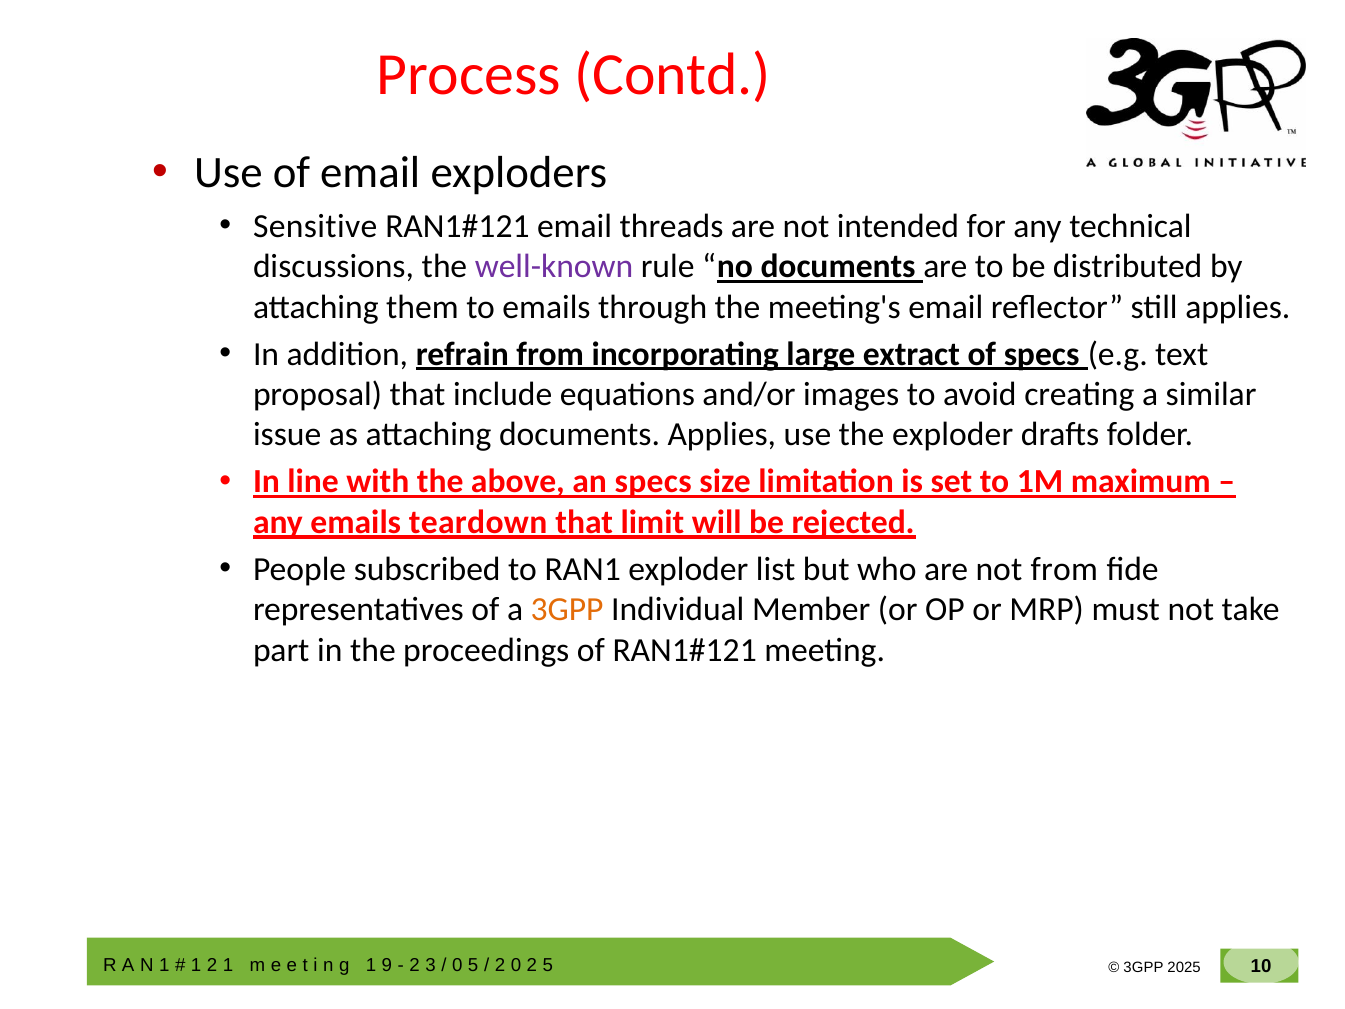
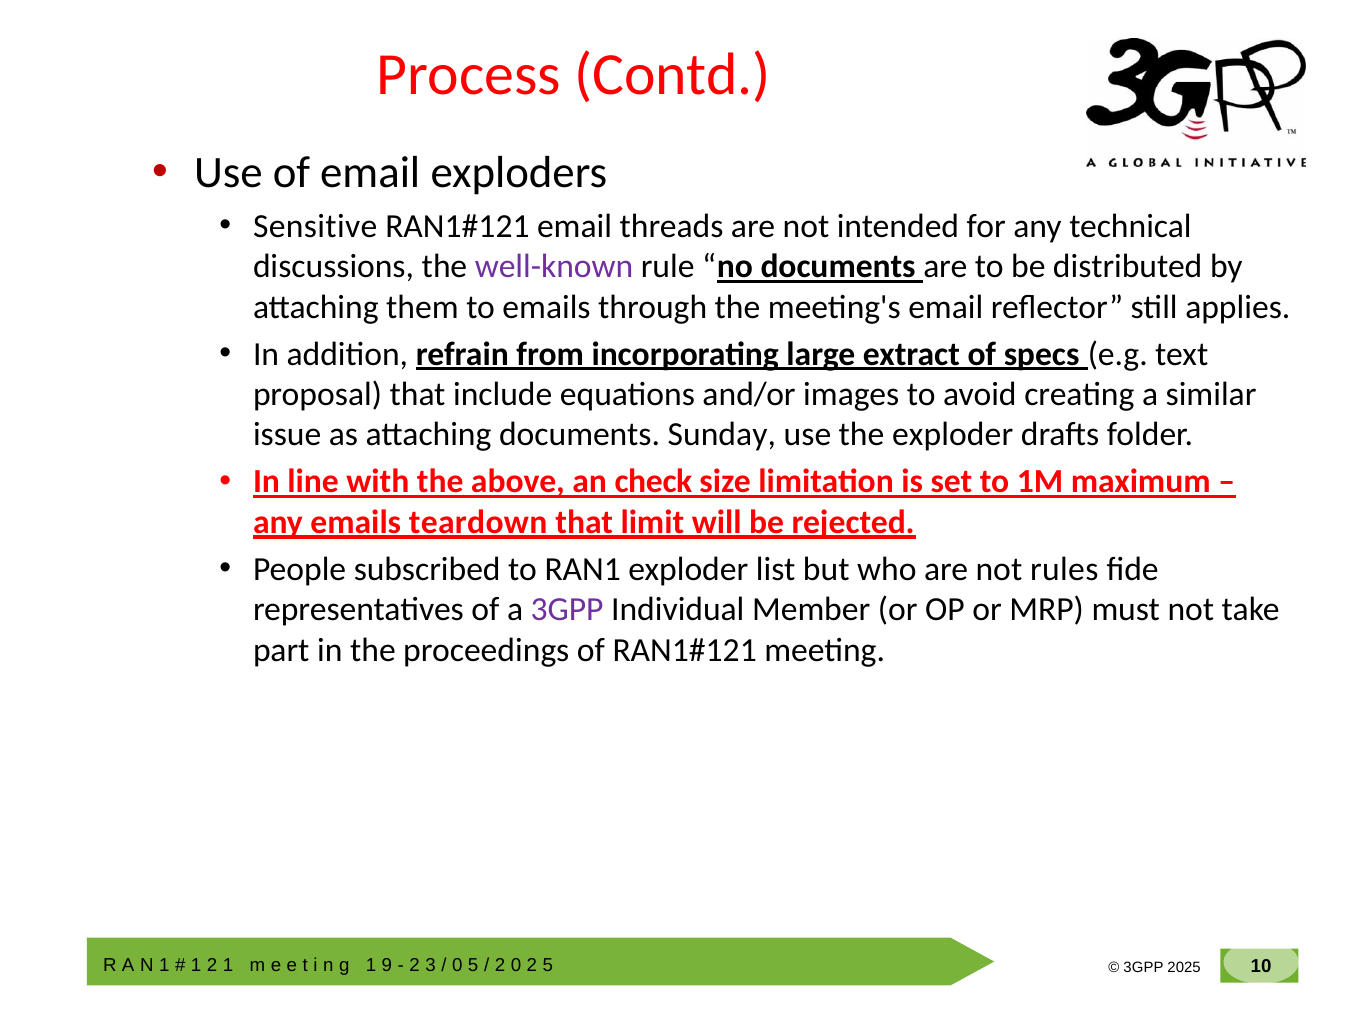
documents Applies: Applies -> Sunday
an specs: specs -> check
not from: from -> rules
3GPP at (567, 609) colour: orange -> purple
